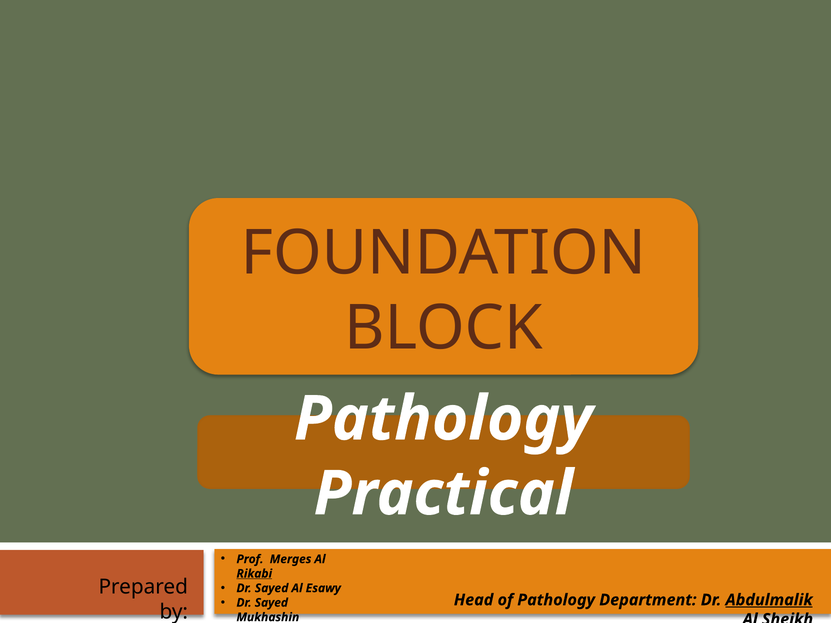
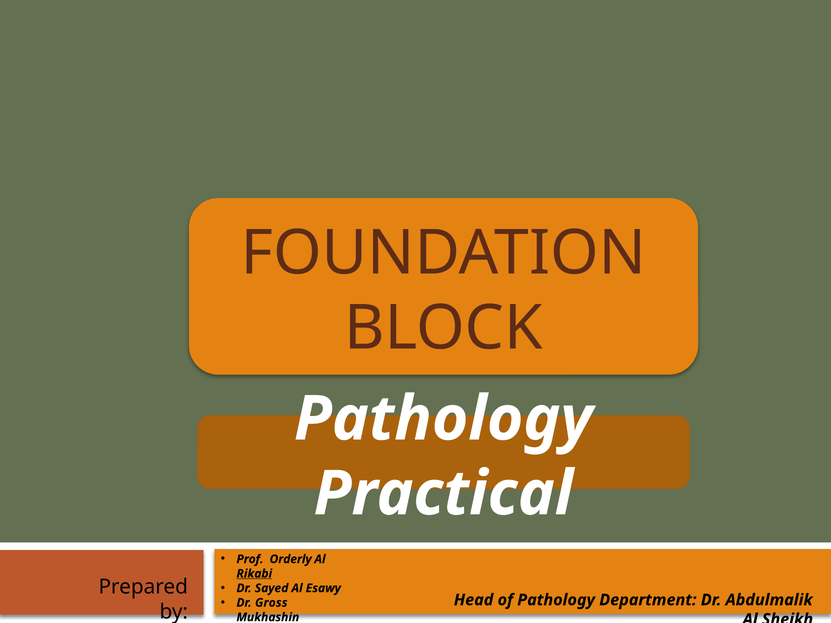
Merges: Merges -> Orderly
Sayed at (271, 603): Sayed -> Gross
Abdulmalik underline: present -> none
